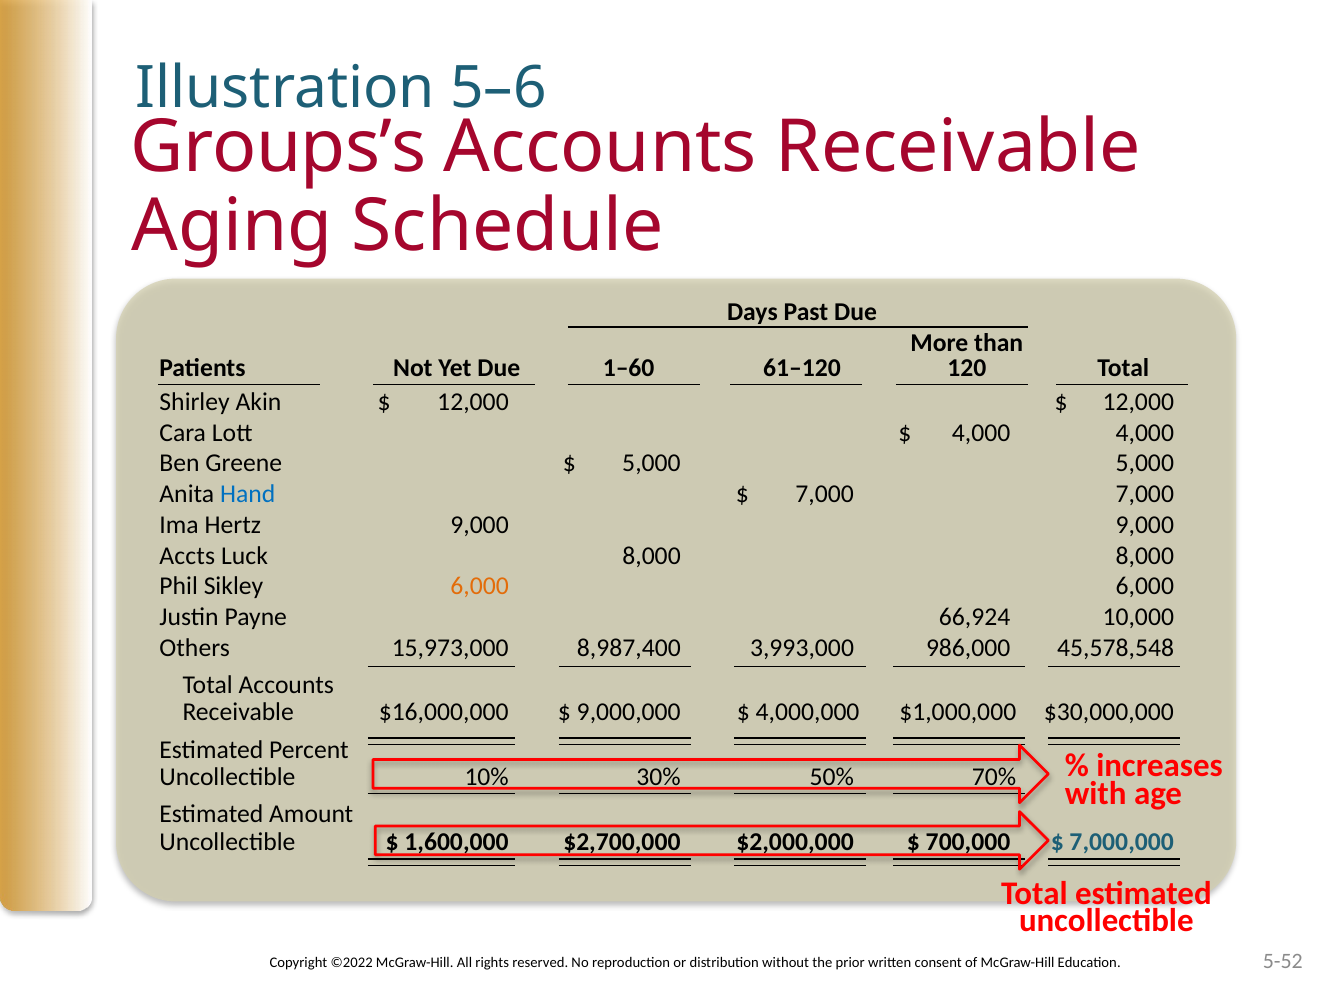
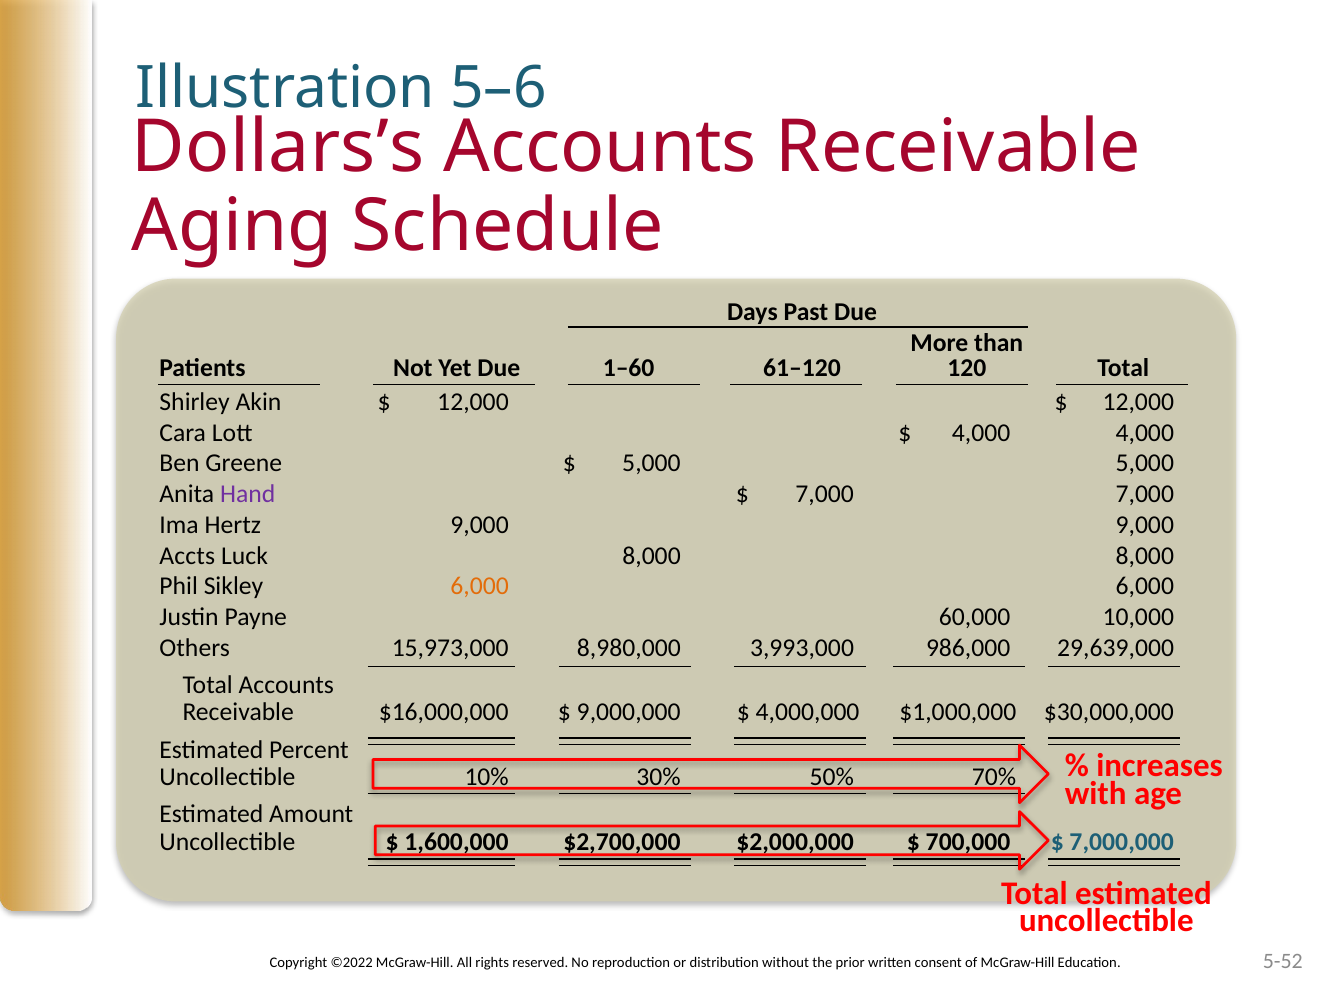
Groups’s: Groups’s -> Dollars’s
Hand colour: blue -> purple
66,924: 66,924 -> 60,000
8,987,400: 8,987,400 -> 8,980,000
45,578,548: 45,578,548 -> 29,639,000
